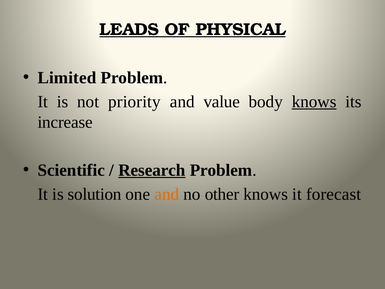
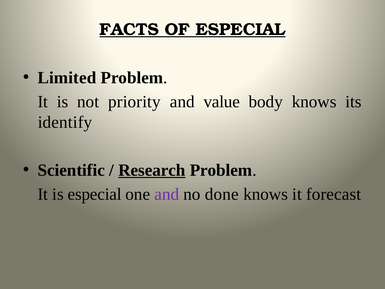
LEADS: LEADS -> FACTS
OF PHYSICAL: PHYSICAL -> ESPECIAL
knows at (314, 102) underline: present -> none
increase: increase -> identify
is solution: solution -> especial
and at (167, 194) colour: orange -> purple
other: other -> done
